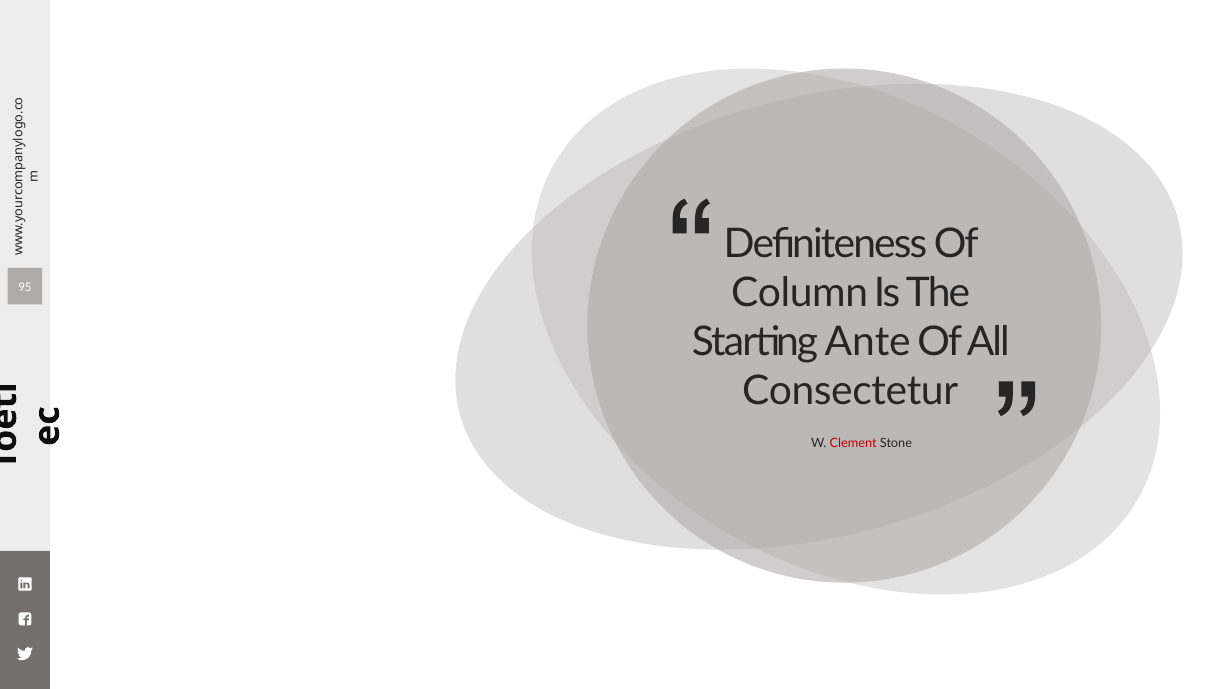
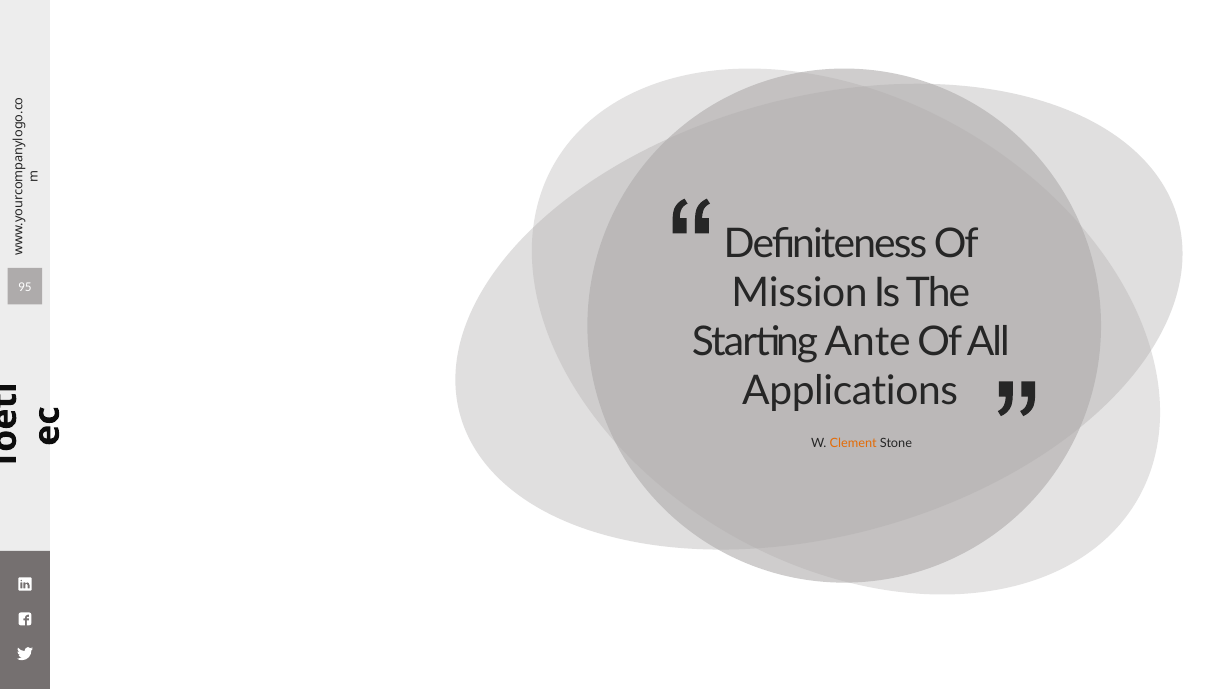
Column: Column -> Mission
Consectetur: Consectetur -> Applications
Clement colour: red -> orange
